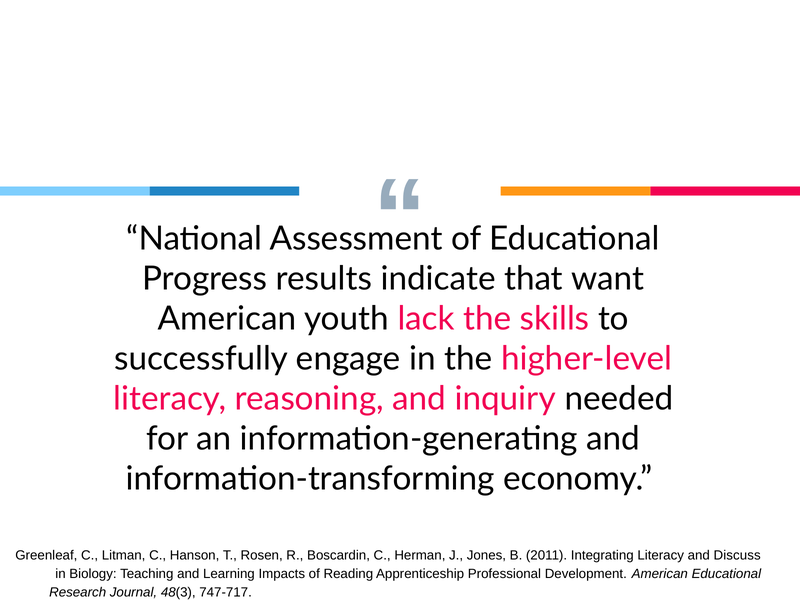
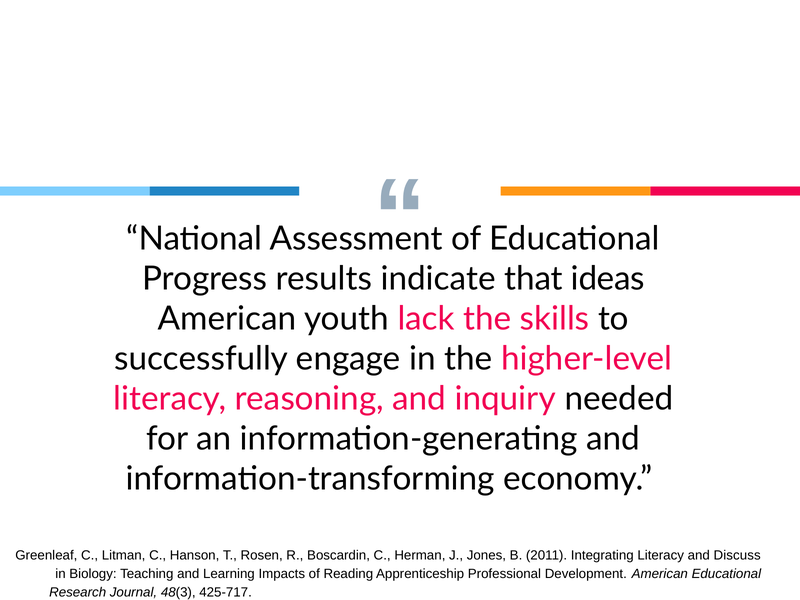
want: want -> ideas
747-717: 747-717 -> 425-717
